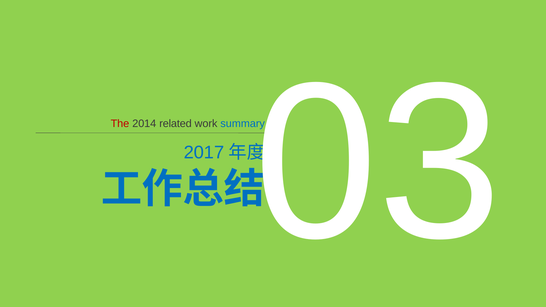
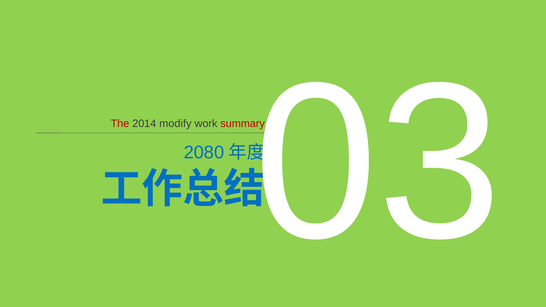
related: related -> modify
summary colour: blue -> red
2017: 2017 -> 2080
